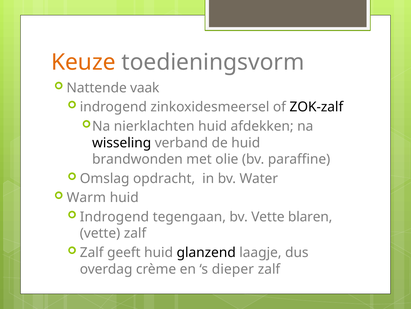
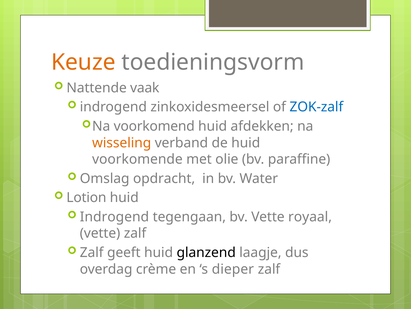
ZOK-zalf colour: black -> blue
nierklachten: nierklachten -> voorkomend
wisseling colour: black -> orange
brandwonden: brandwonden -> voorkomende
Warm: Warm -> Lotion
blaren: blaren -> royaal
